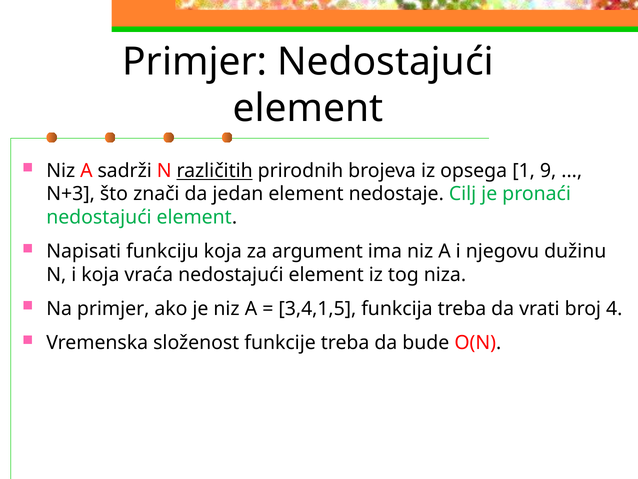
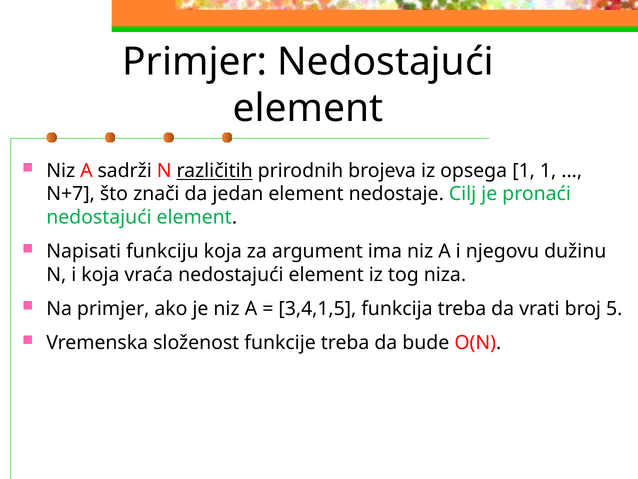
1 9: 9 -> 1
N+3: N+3 -> N+7
4: 4 -> 5
